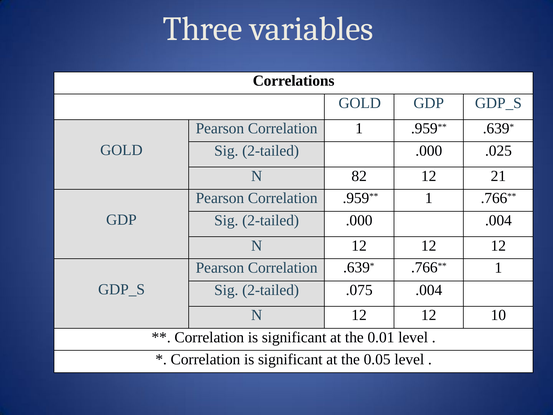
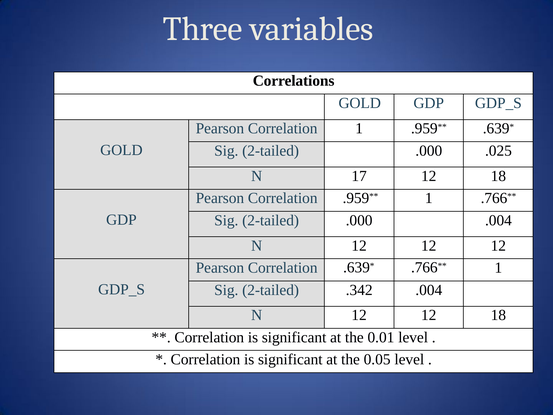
82: 82 -> 17
21 at (498, 176): 21 -> 18
.075: .075 -> .342
12 12 10: 10 -> 18
